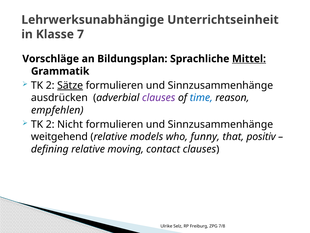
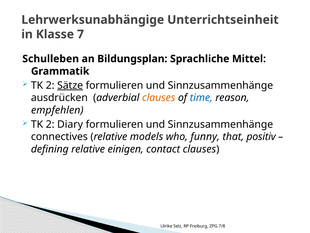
Vorschläge: Vorschläge -> Schulleben
Mittel underline: present -> none
clauses at (159, 98) colour: purple -> orange
Nicht: Nicht -> Diary
weitgehend: weitgehend -> connectives
moving: moving -> einigen
